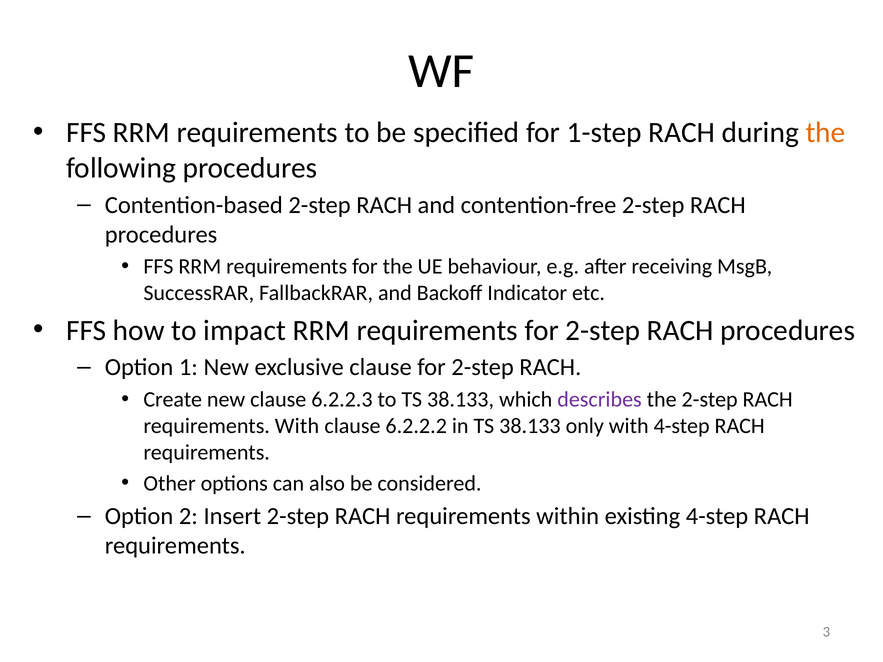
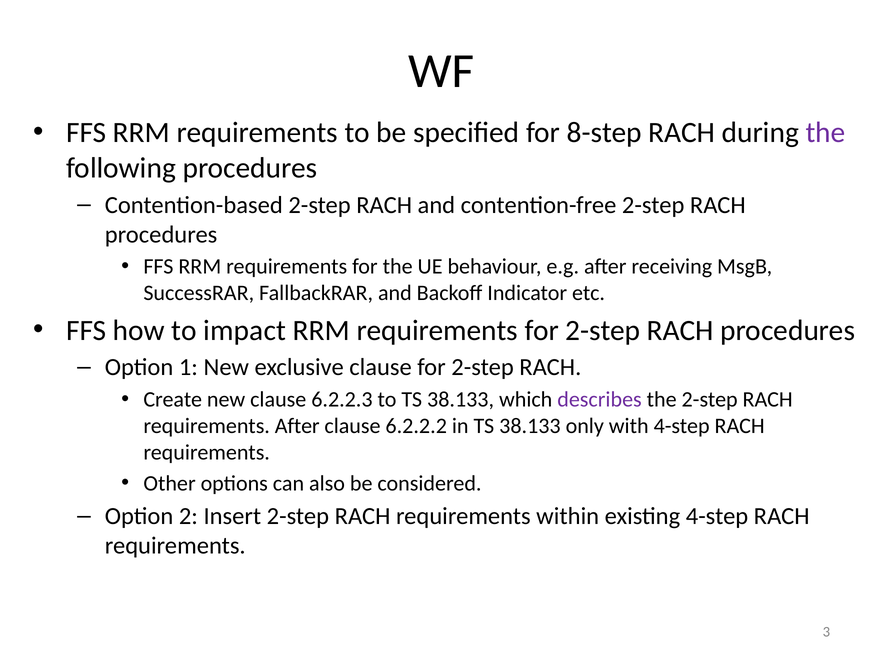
1-step: 1-step -> 8-step
the at (826, 133) colour: orange -> purple
requirements With: With -> After
